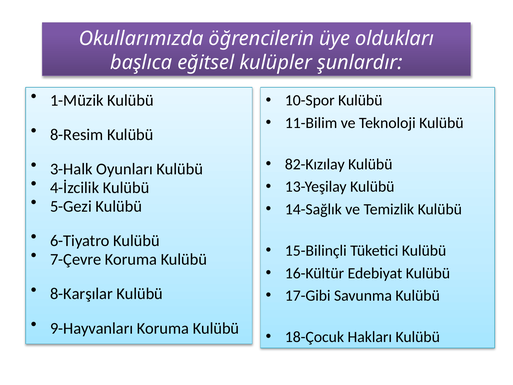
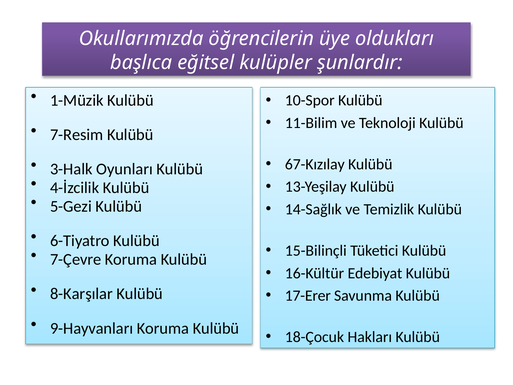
8-Resim: 8-Resim -> 7-Resim
82-Kızılay: 82-Kızılay -> 67-Kızılay
17-Gibi: 17-Gibi -> 17-Erer
